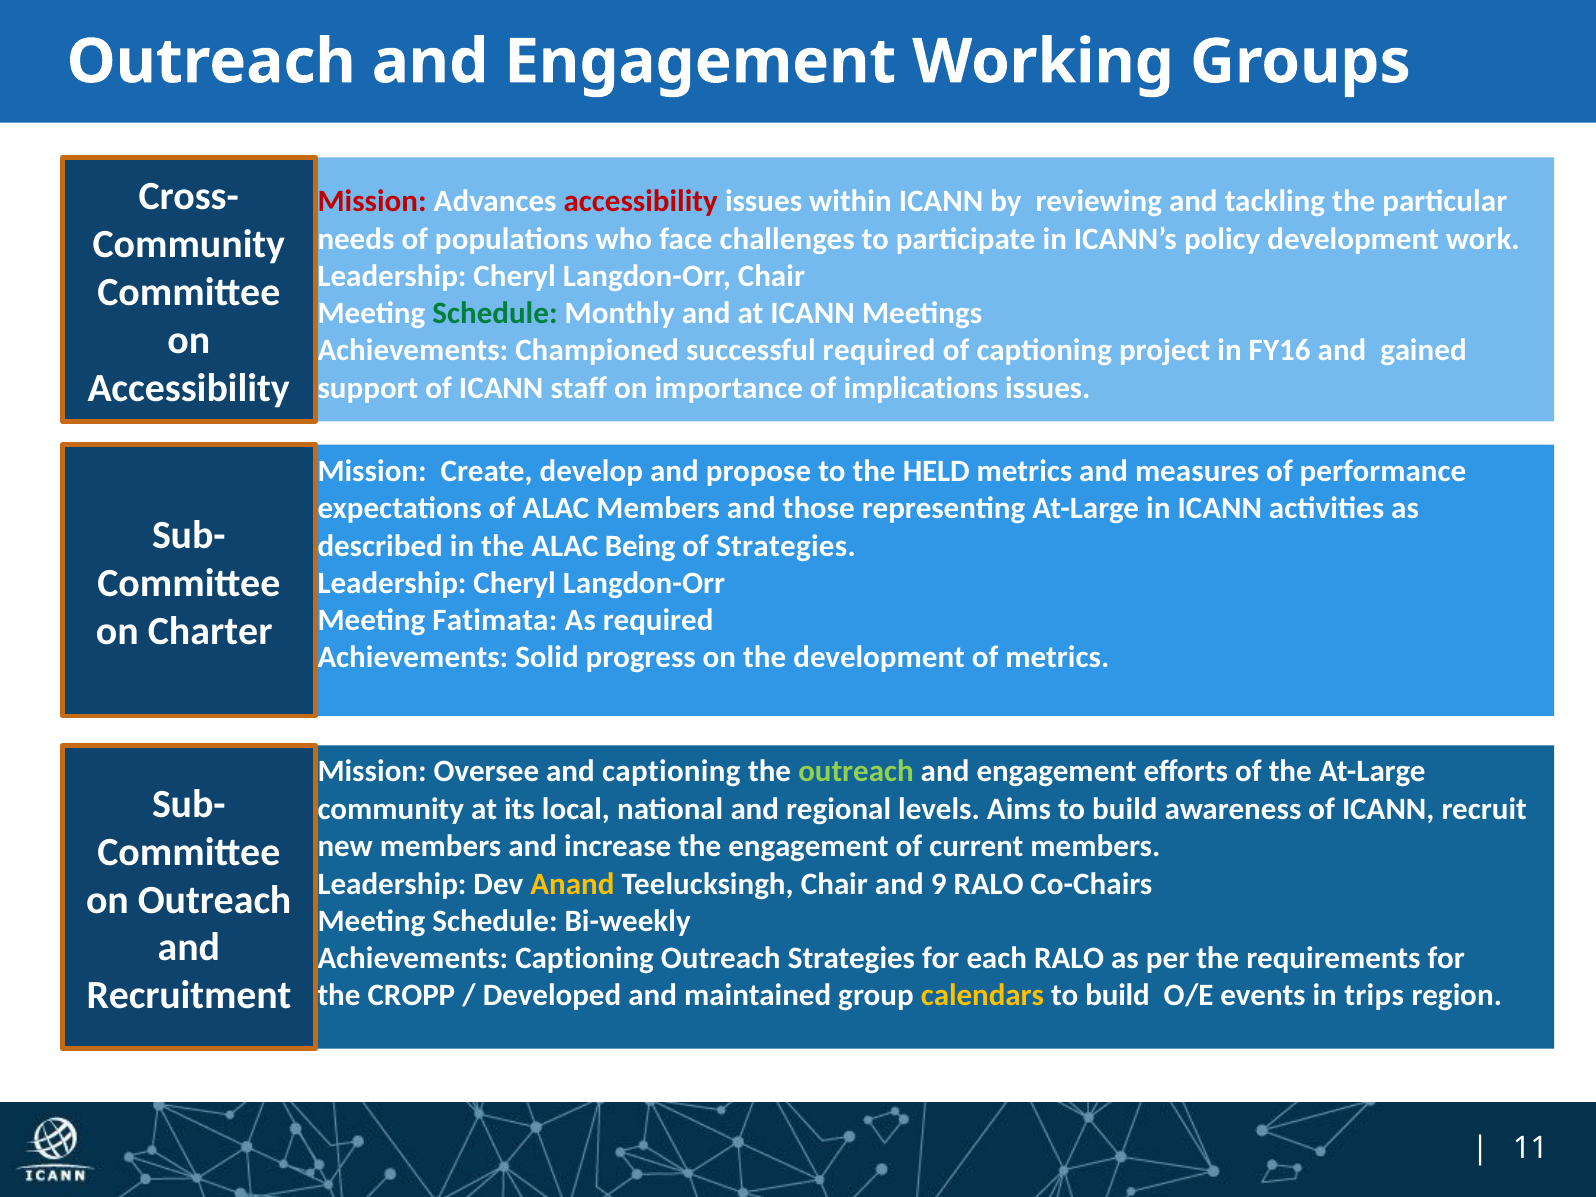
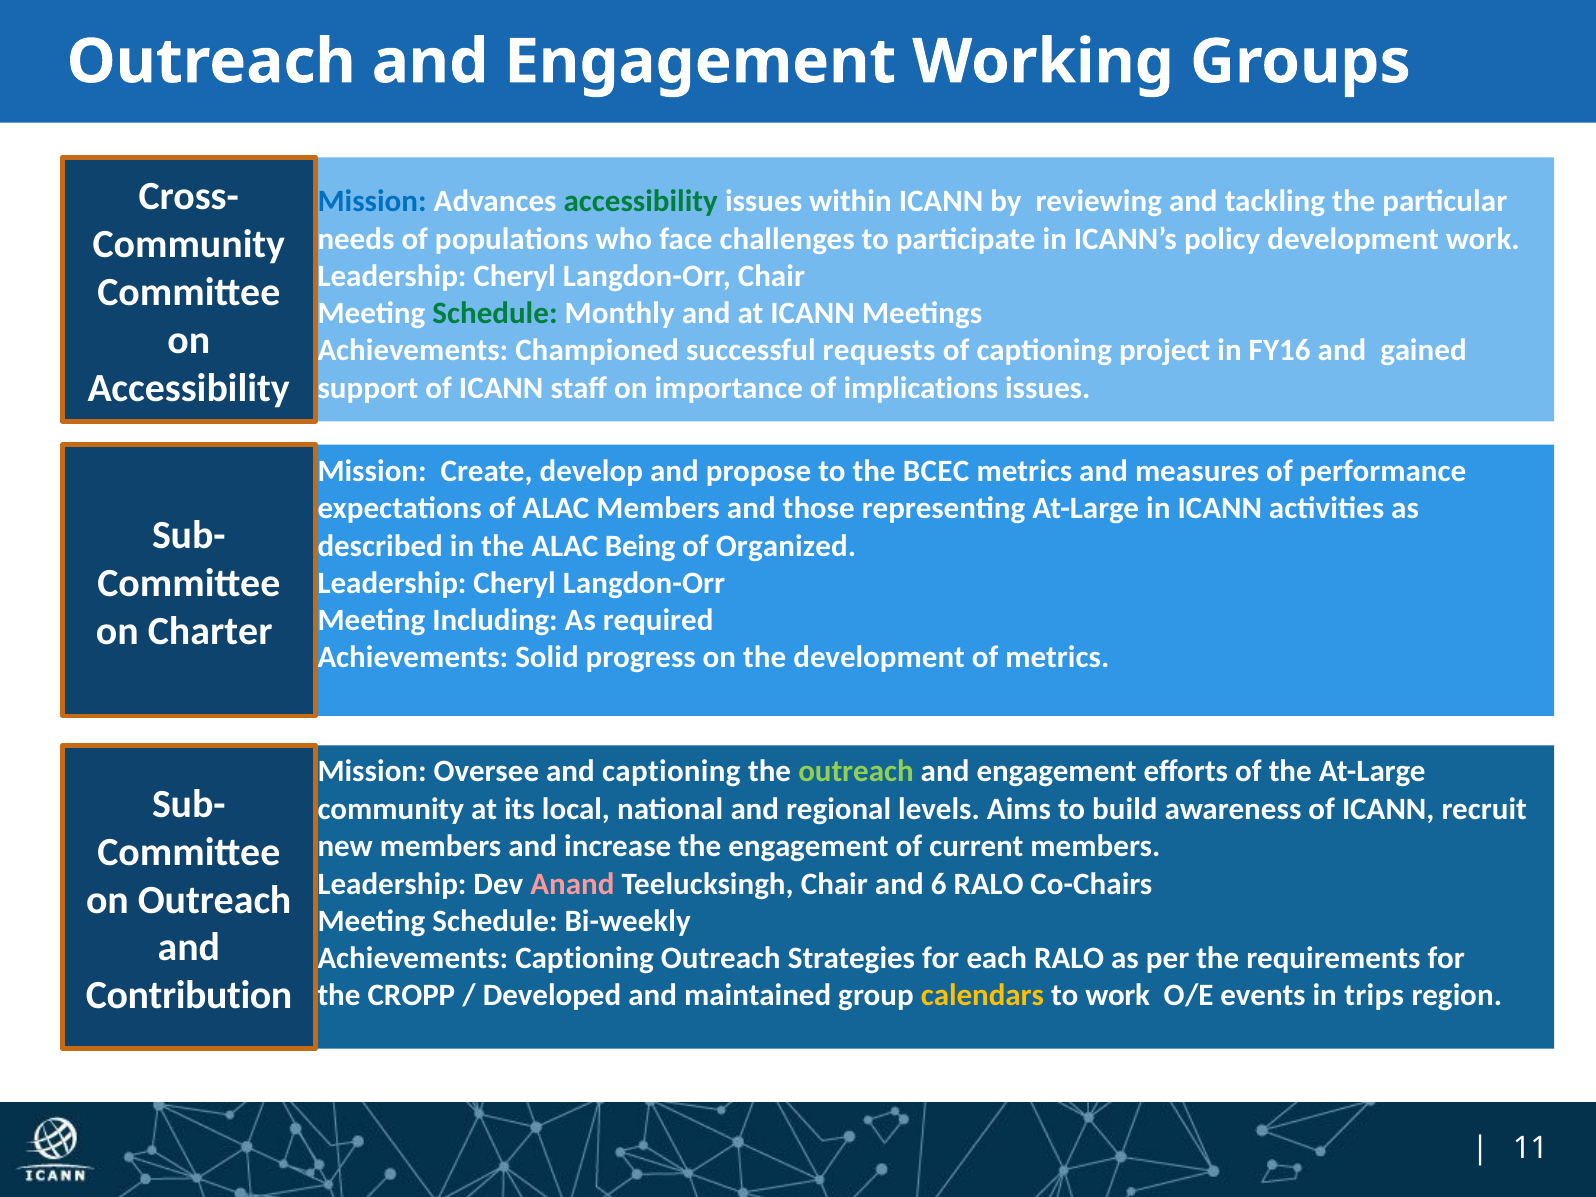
Mission at (372, 202) colour: red -> blue
accessibility at (641, 202) colour: red -> green
successful required: required -> requests
HELD: HELD -> BCEC
of Strategies: Strategies -> Organized
Fatimata: Fatimata -> Including
Anand colour: yellow -> pink
9: 9 -> 6
Recruitment: Recruitment -> Contribution
build at (1118, 996): build -> work
